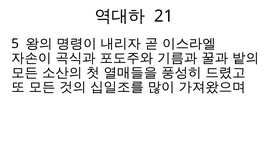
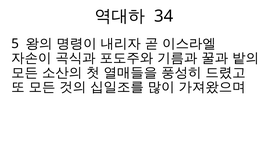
21: 21 -> 34
